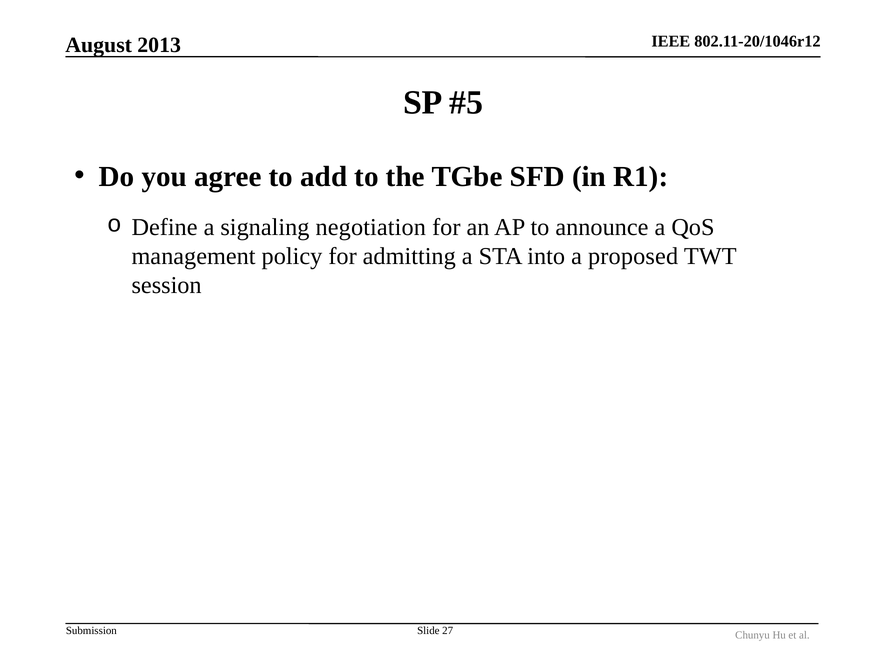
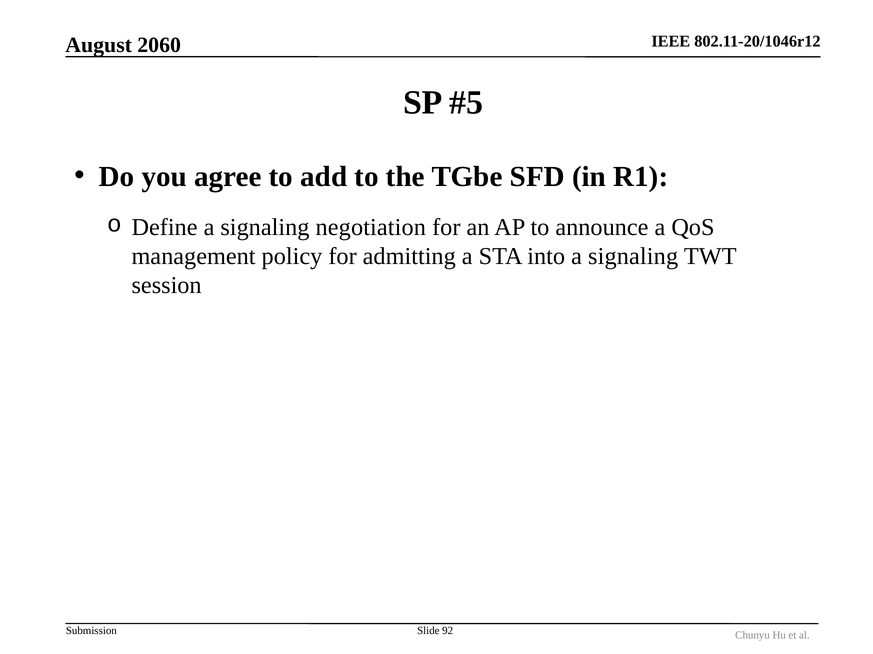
2013: 2013 -> 2060
into a proposed: proposed -> signaling
27: 27 -> 92
